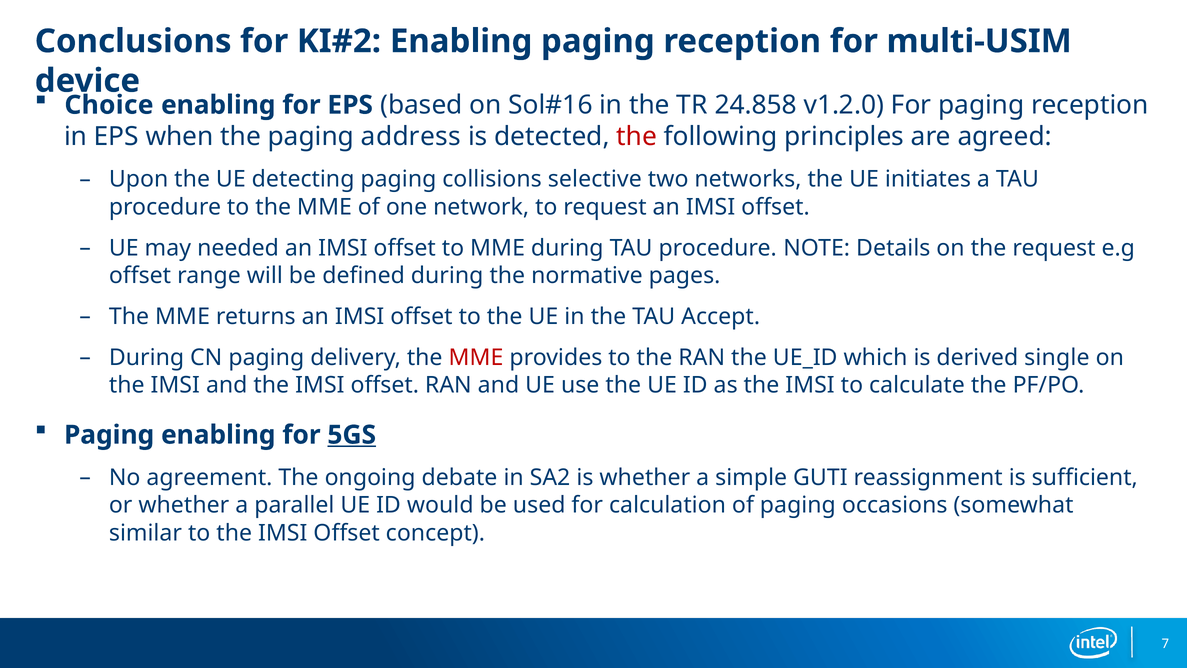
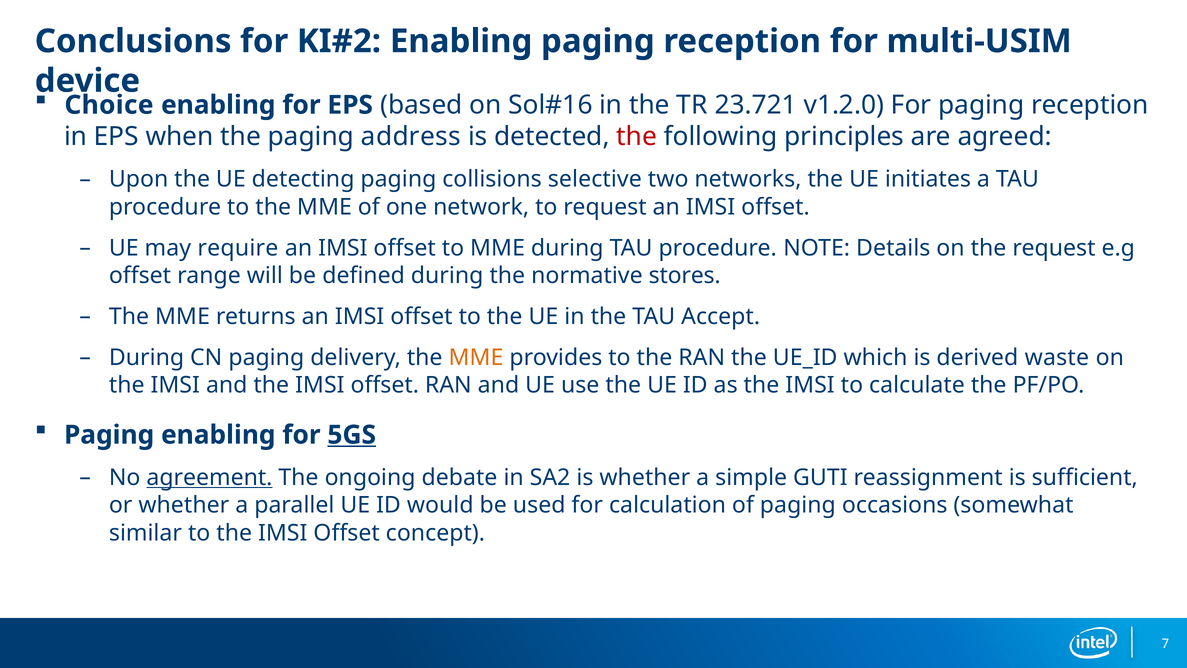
24.858: 24.858 -> 23.721
needed: needed -> require
pages: pages -> stores
MME at (476, 357) colour: red -> orange
single: single -> waste
agreement underline: none -> present
